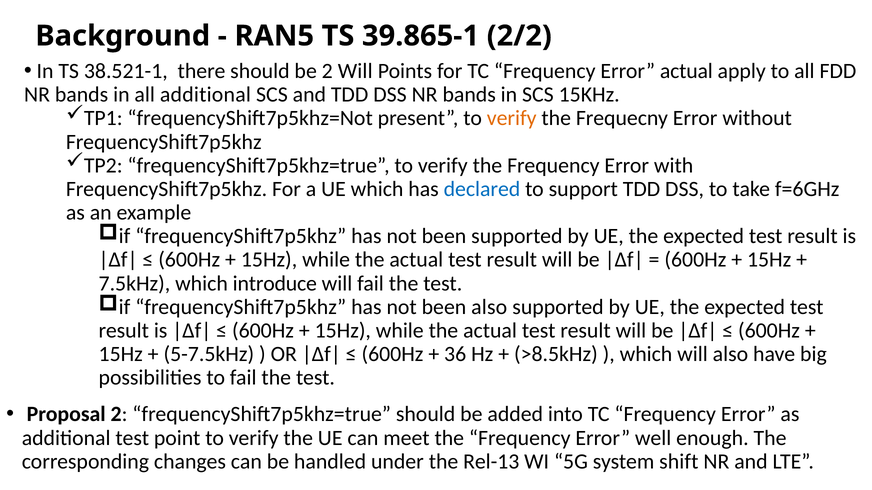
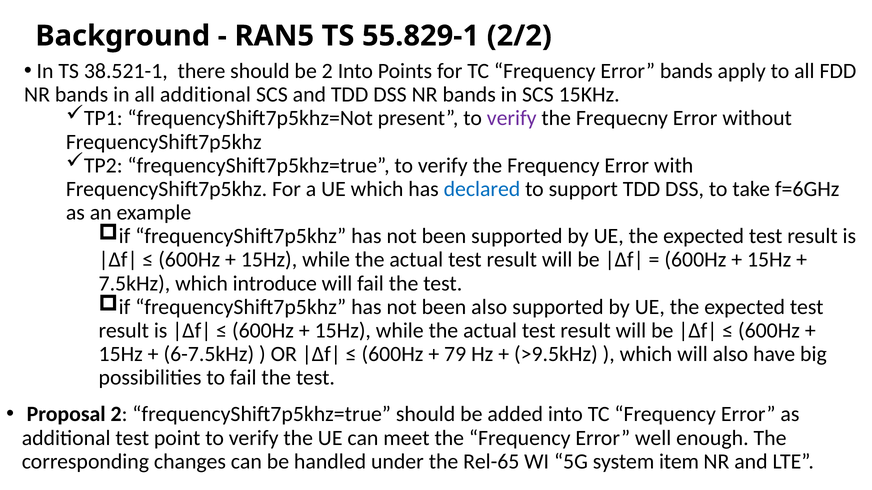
39.865-1: 39.865-1 -> 55.829-1
2 Will: Will -> Into
Error actual: actual -> bands
verify at (512, 118) colour: orange -> purple
5-7.5kHz: 5-7.5kHz -> 6-7.5kHz
36: 36 -> 79
>8.5kHz: >8.5kHz -> >9.5kHz
Rel-13: Rel-13 -> Rel-65
shift: shift -> item
